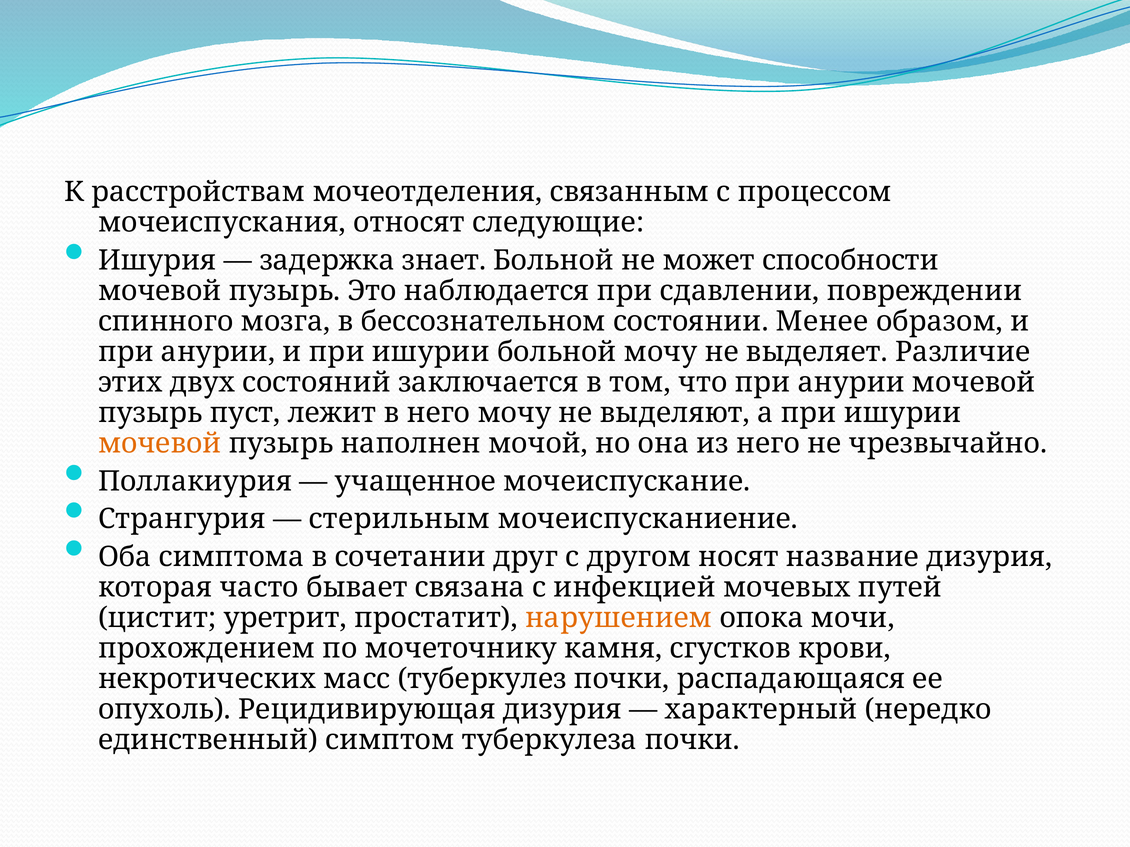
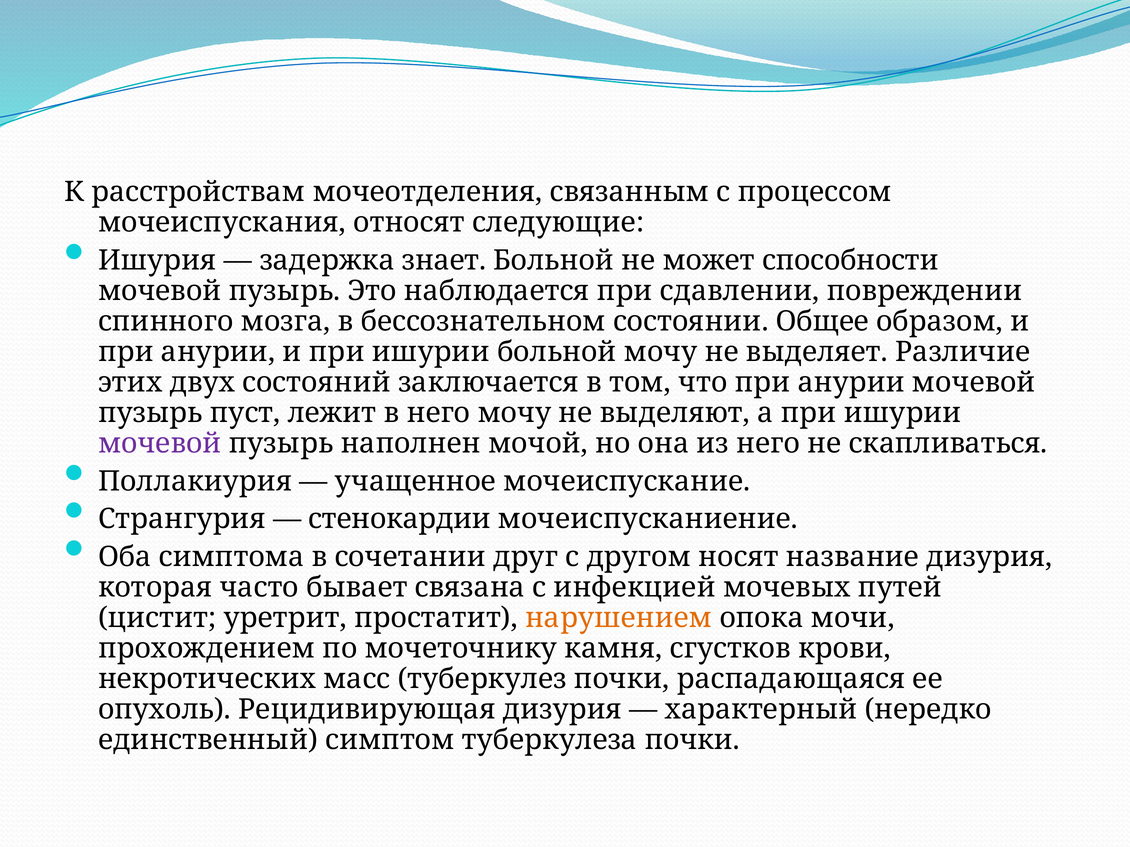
Менее: Менее -> Общее
мочевой at (160, 444) colour: orange -> purple
чрезвычайно: чрезвычайно -> скапливаться
стерильным: стерильным -> стенокардии
